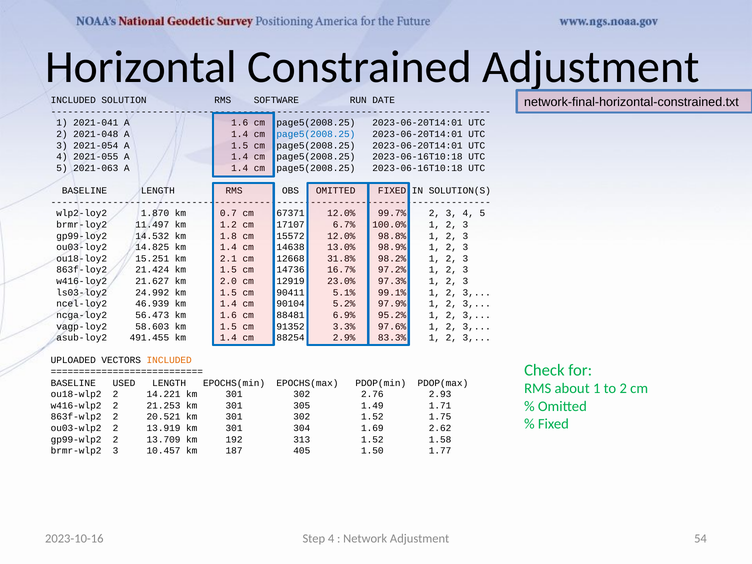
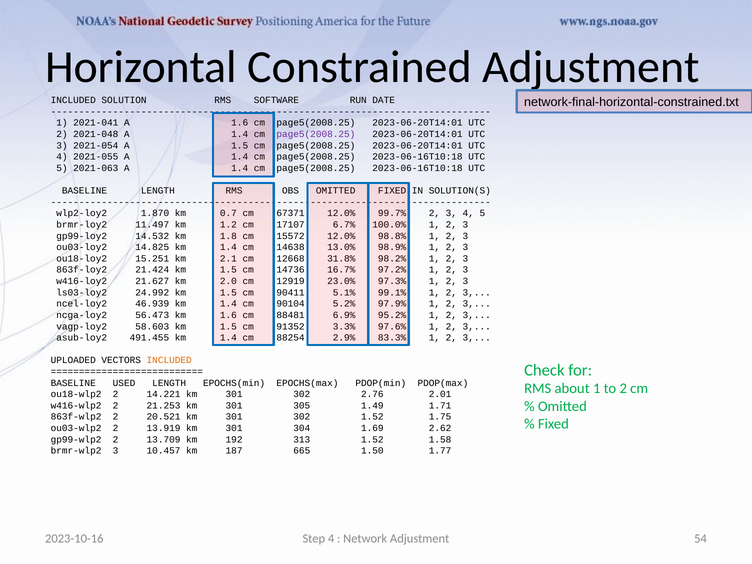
page5(2008.25 at (316, 134) colour: blue -> purple
2.93: 2.93 -> 2.01
405: 405 -> 665
